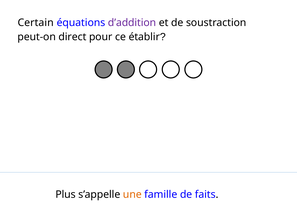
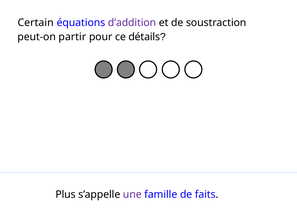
direct: direct -> partir
établir: établir -> détails
une colour: orange -> purple
